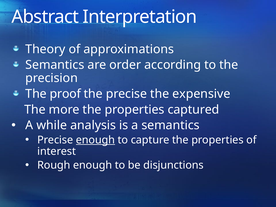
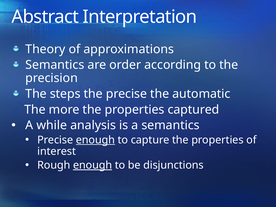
proof: proof -> steps
expensive: expensive -> automatic
enough at (93, 165) underline: none -> present
